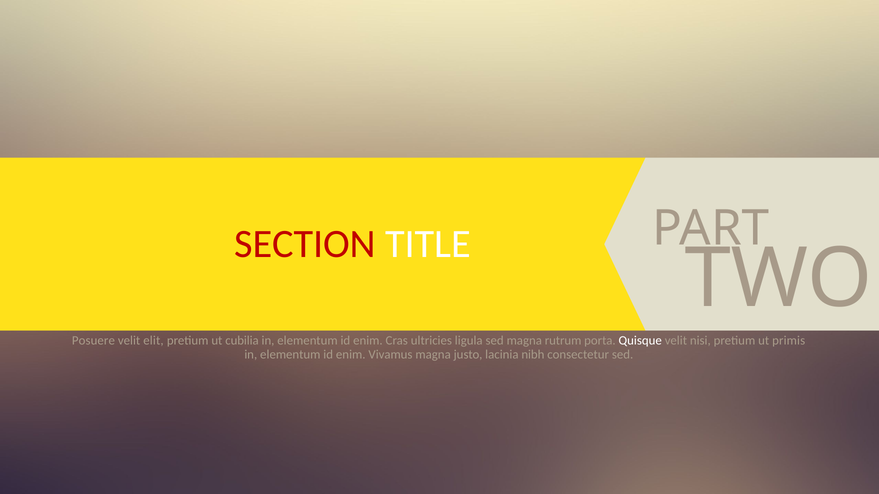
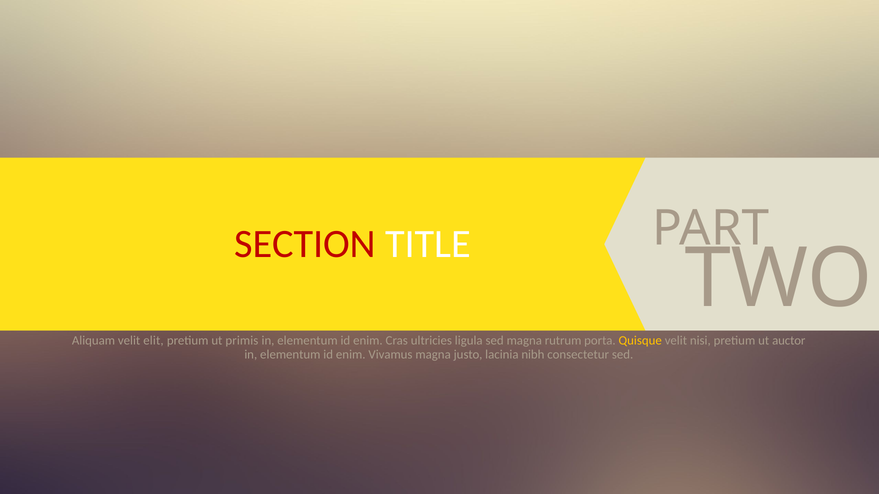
Posuere: Posuere -> Aliquam
cubilia: cubilia -> primis
Quisque colour: white -> yellow
primis: primis -> auctor
